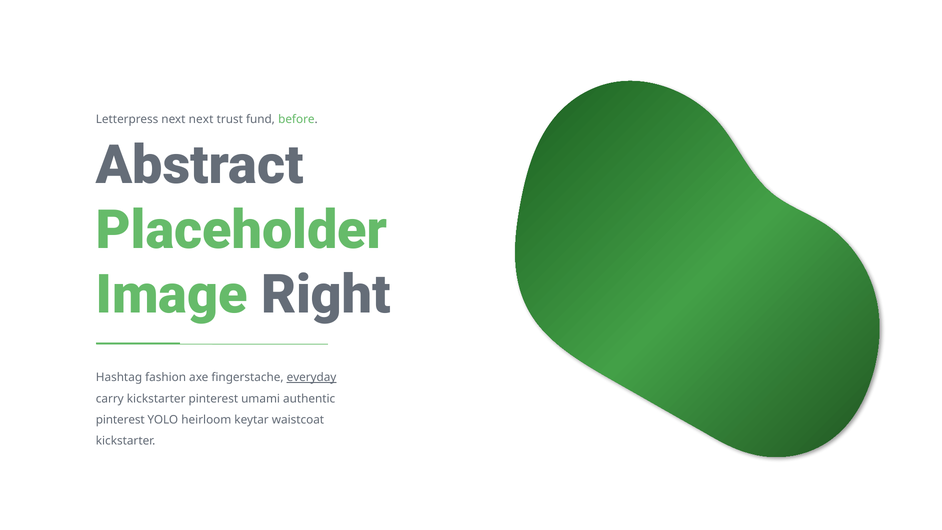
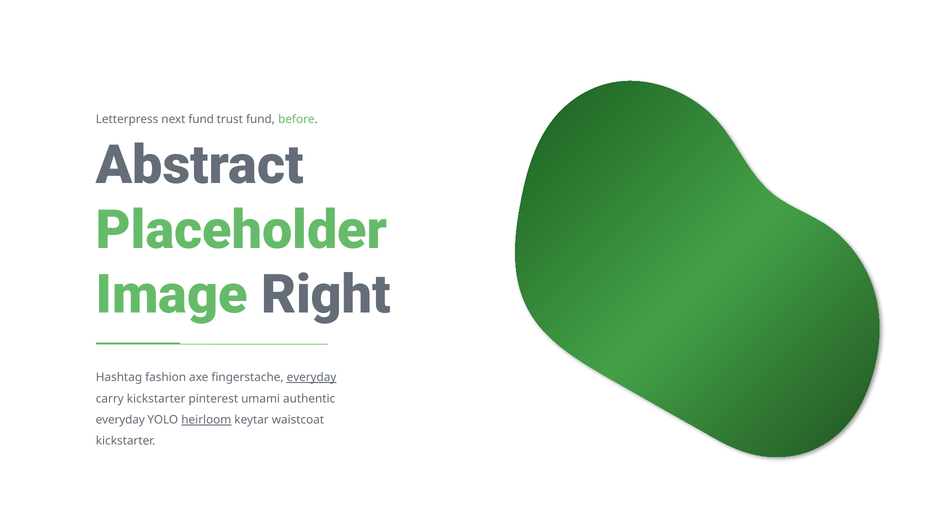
next next: next -> fund
pinterest at (120, 420): pinterest -> everyday
heirloom underline: none -> present
